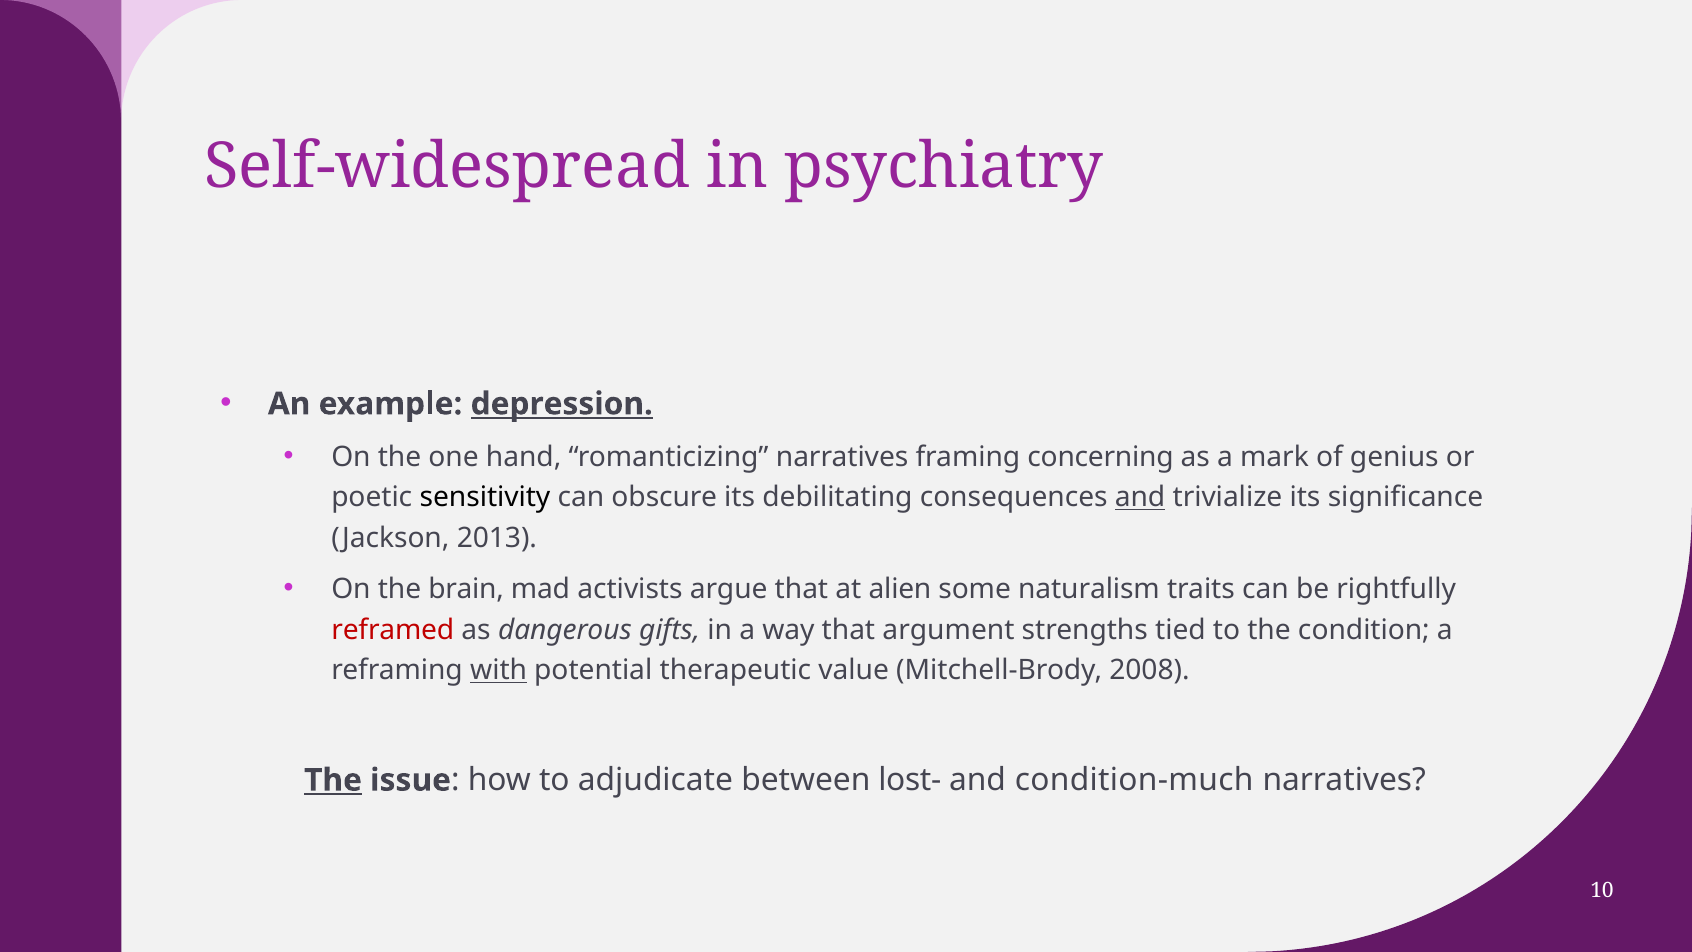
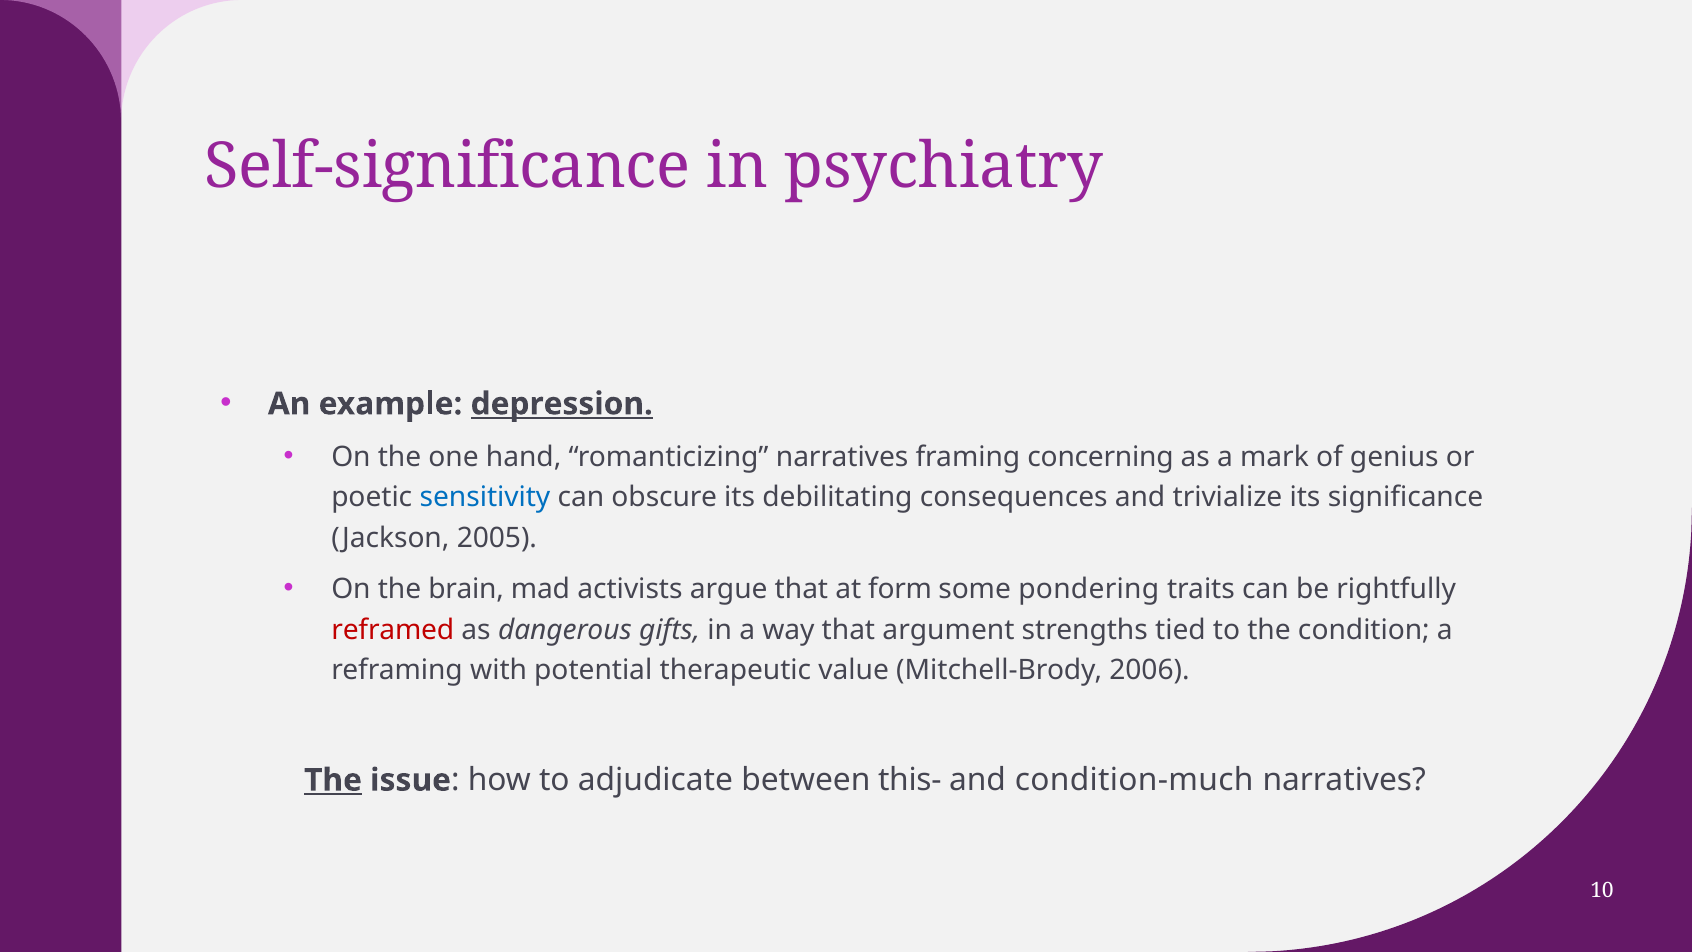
Self-widespread: Self-widespread -> Self-significance
sensitivity colour: black -> blue
and at (1140, 497) underline: present -> none
2013: 2013 -> 2005
alien: alien -> form
naturalism: naturalism -> pondering
with underline: present -> none
2008: 2008 -> 2006
lost-: lost- -> this-
